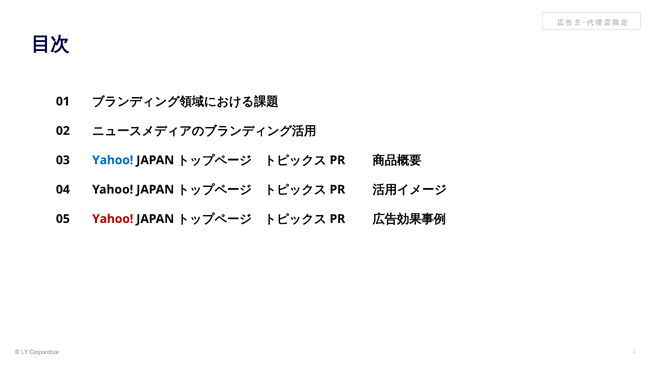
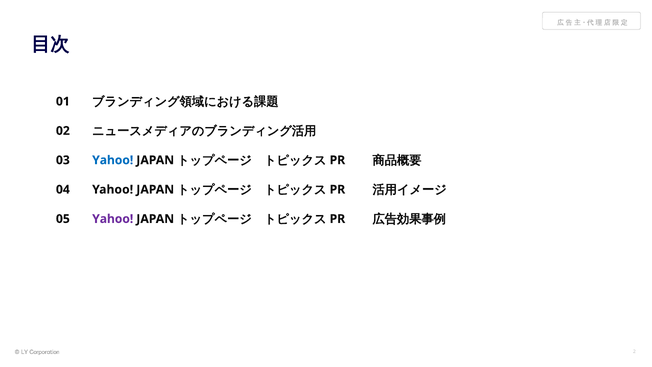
Yahoo at (113, 219) colour: red -> purple
